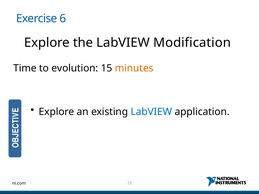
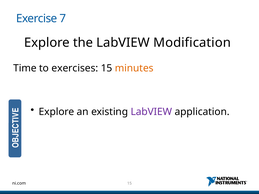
6: 6 -> 7
evolution: evolution -> exercises
LabVIEW at (151, 112) colour: blue -> purple
